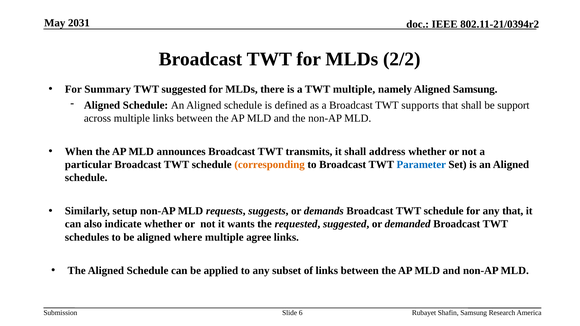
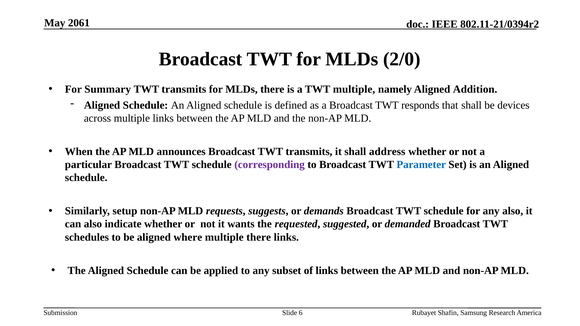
2031: 2031 -> 2061
2/2: 2/2 -> 2/0
suggested at (184, 89): suggested -> transmits
Aligned Samsung: Samsung -> Addition
supports: supports -> responds
support: support -> devices
corresponding colour: orange -> purple
any that: that -> also
multiple agree: agree -> there
